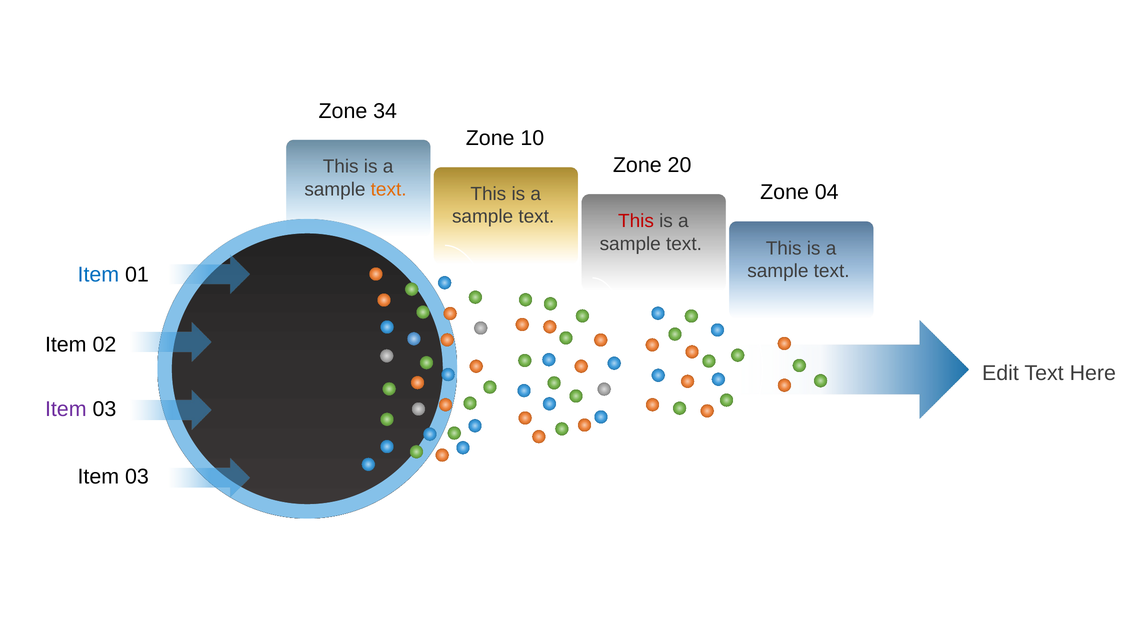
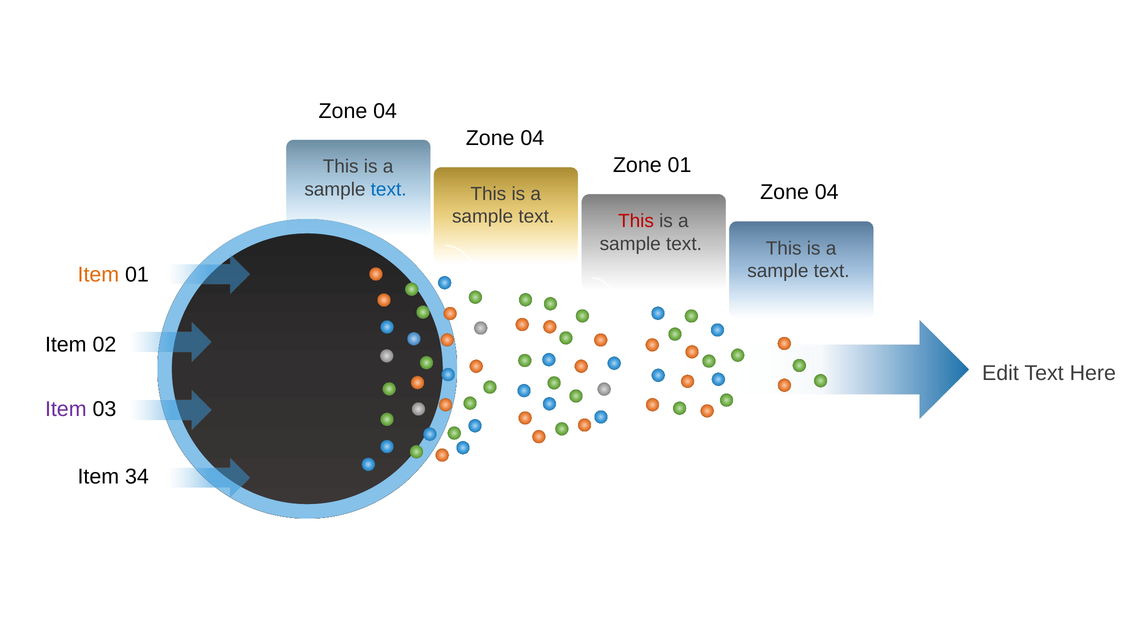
34 at (385, 111): 34 -> 04
10 at (532, 138): 10 -> 04
Zone 20: 20 -> 01
text at (389, 190) colour: orange -> blue
Item at (98, 275) colour: blue -> orange
03 at (137, 477): 03 -> 34
